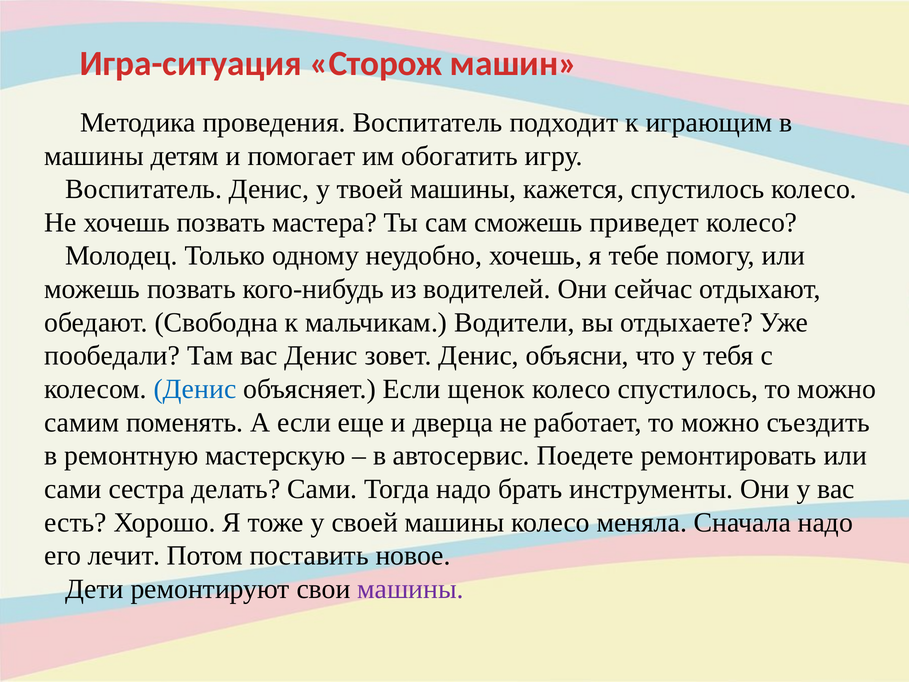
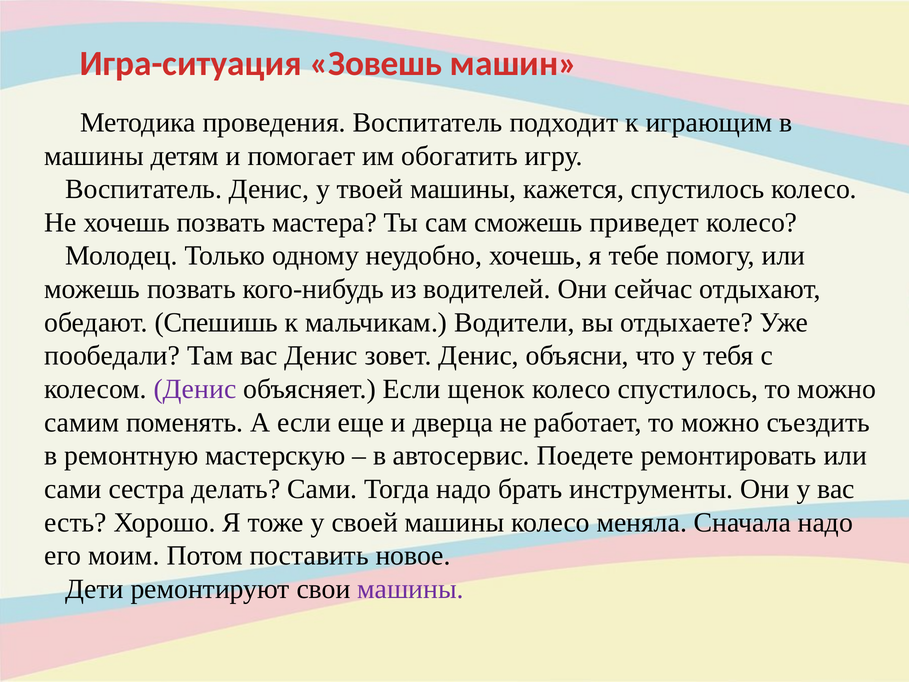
Сторож: Сторож -> Зовешь
Свободна: Свободна -> Спешишь
Денис at (195, 389) colour: blue -> purple
лечит: лечит -> моим
